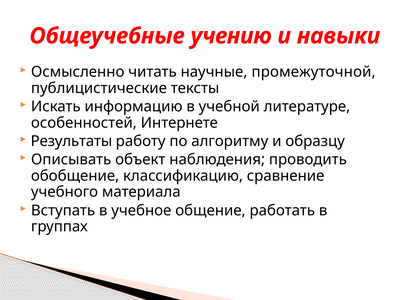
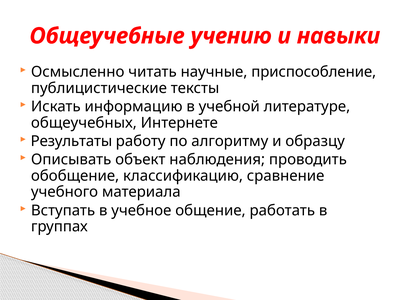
промежуточной: промежуточной -> приспособление
особенностей: особенностей -> общеучебных
